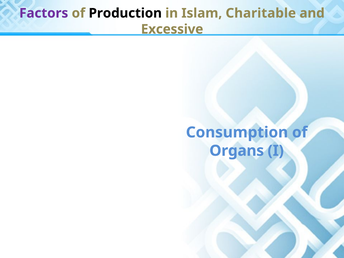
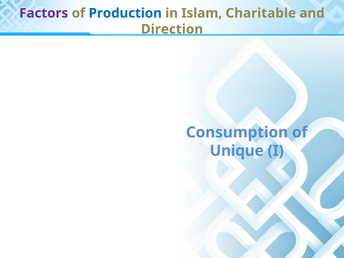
Production colour: black -> blue
Excessive: Excessive -> Direction
Organs: Organs -> Unique
